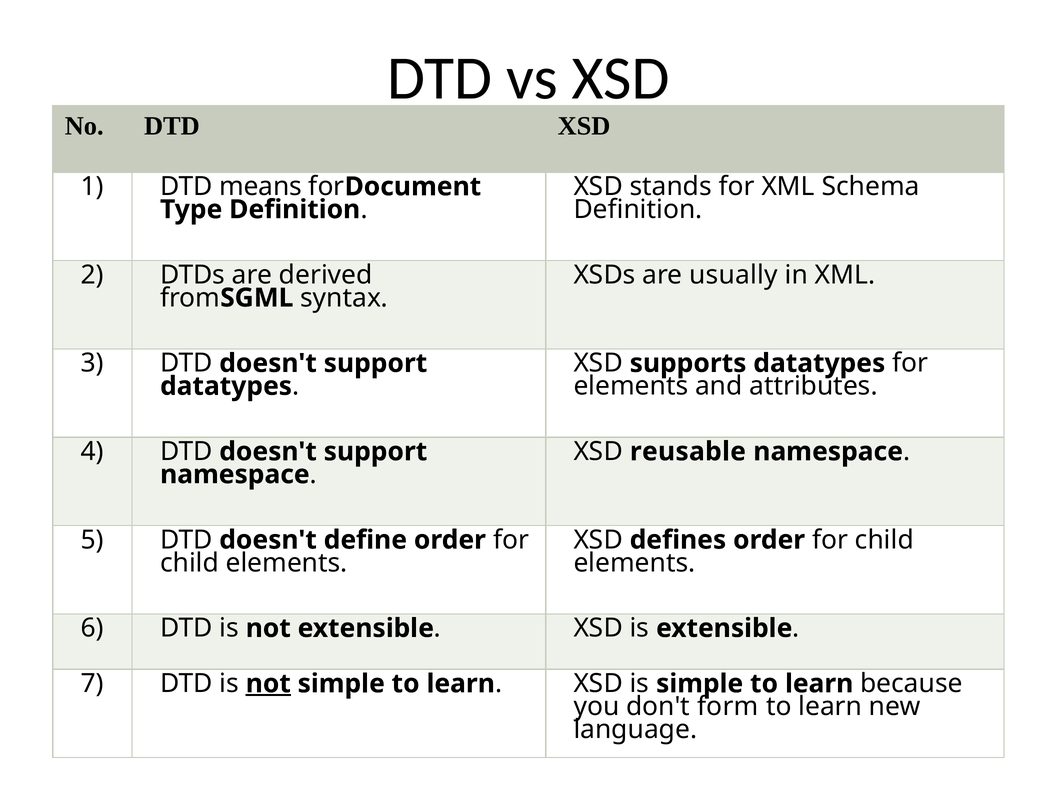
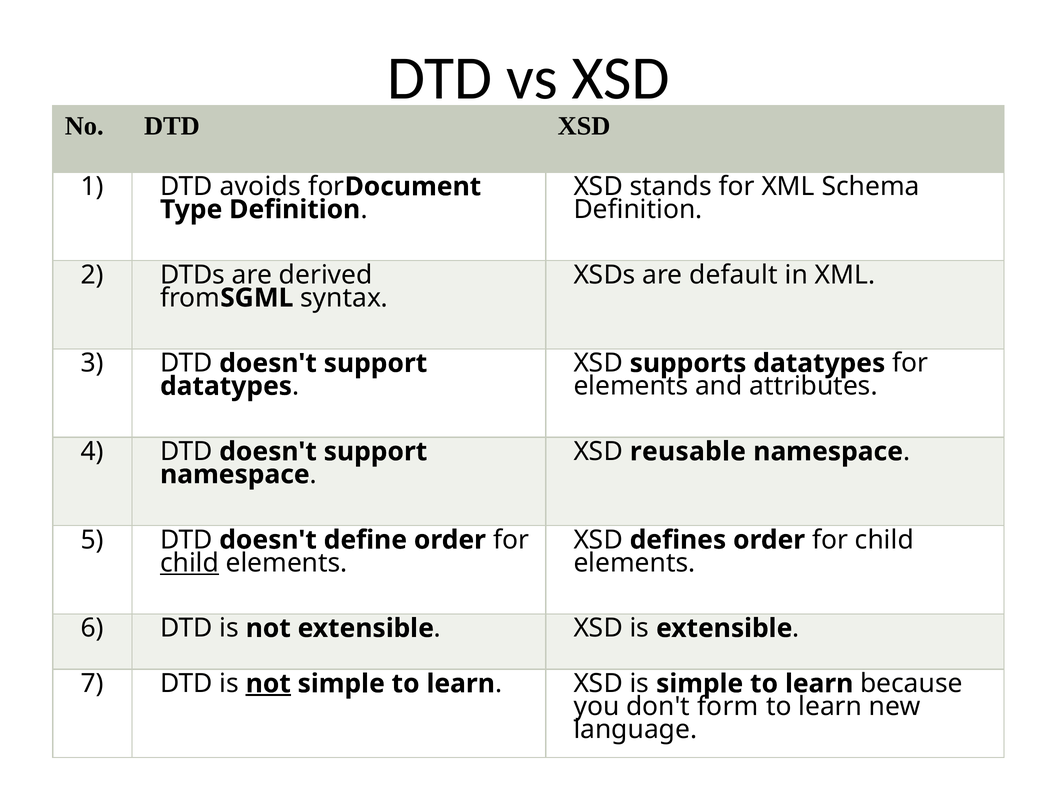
means: means -> avoids
usually: usually -> default
child at (190, 563) underline: none -> present
